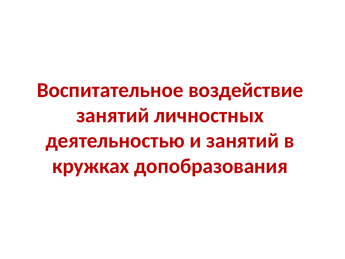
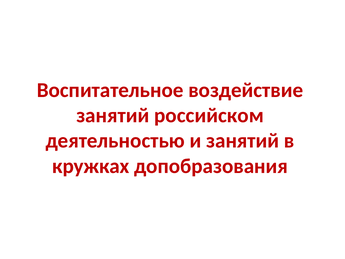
личностных: личностных -> российском
